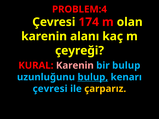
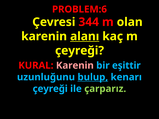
PROBLEM:4: PROBLEM:4 -> PROBLEM:6
174: 174 -> 344
alanı underline: none -> present
bir bulup: bulup -> eşittir
çevresi at (50, 89): çevresi -> çeyreği
çarparız colour: yellow -> light green
